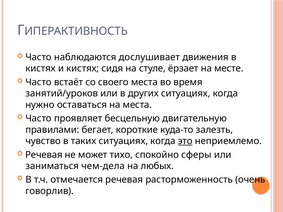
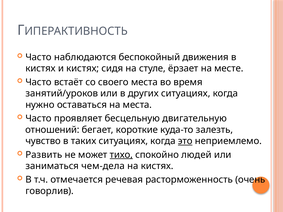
дослушивает: дослушивает -> беспокойный
правилами: правилами -> отношений
Речевая at (44, 155): Речевая -> Развить
тихо underline: none -> present
сферы: сферы -> людей
на любых: любых -> кистях
